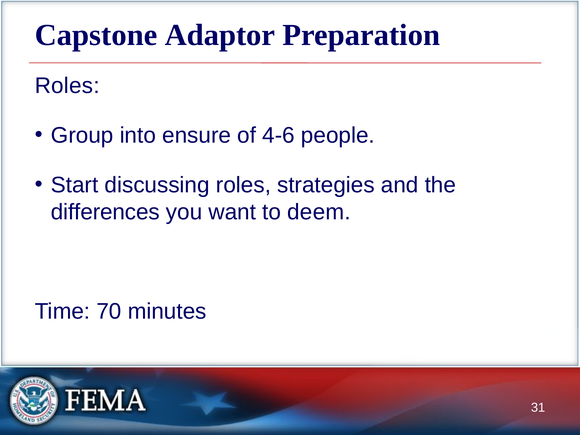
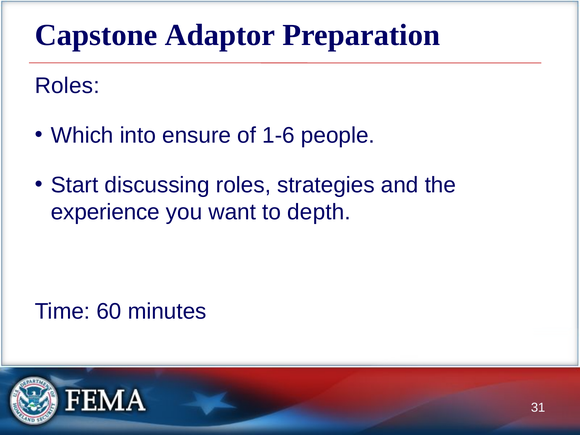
Group: Group -> Which
4-6: 4-6 -> 1-6
differences: differences -> experience
deem: deem -> depth
70: 70 -> 60
